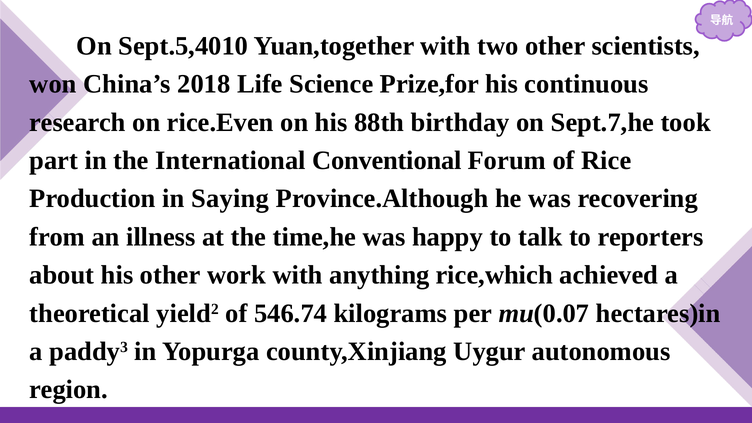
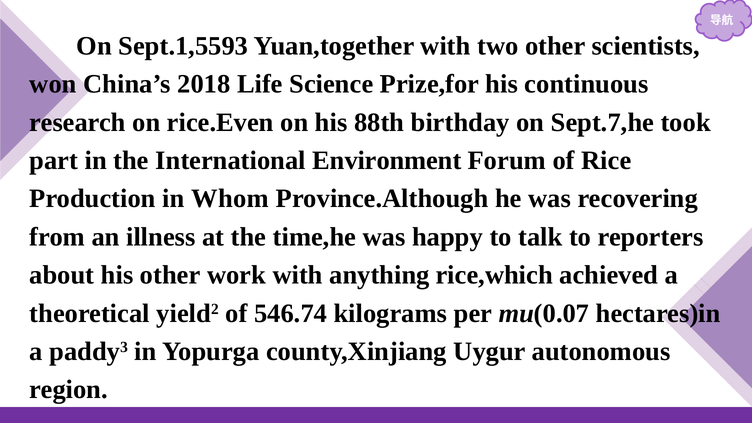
Sept.5,4010: Sept.5,4010 -> Sept.1,5593
Conventional: Conventional -> Environment
Saying: Saying -> Whom
